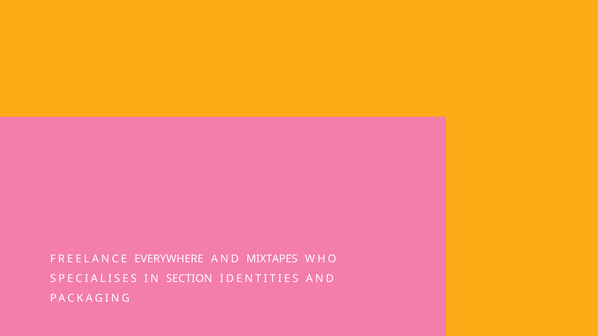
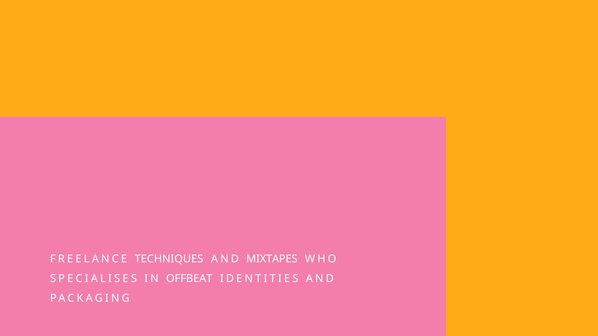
EVERYWHERE: EVERYWHERE -> TECHNIQUES
SECTION: SECTION -> OFFBEAT
